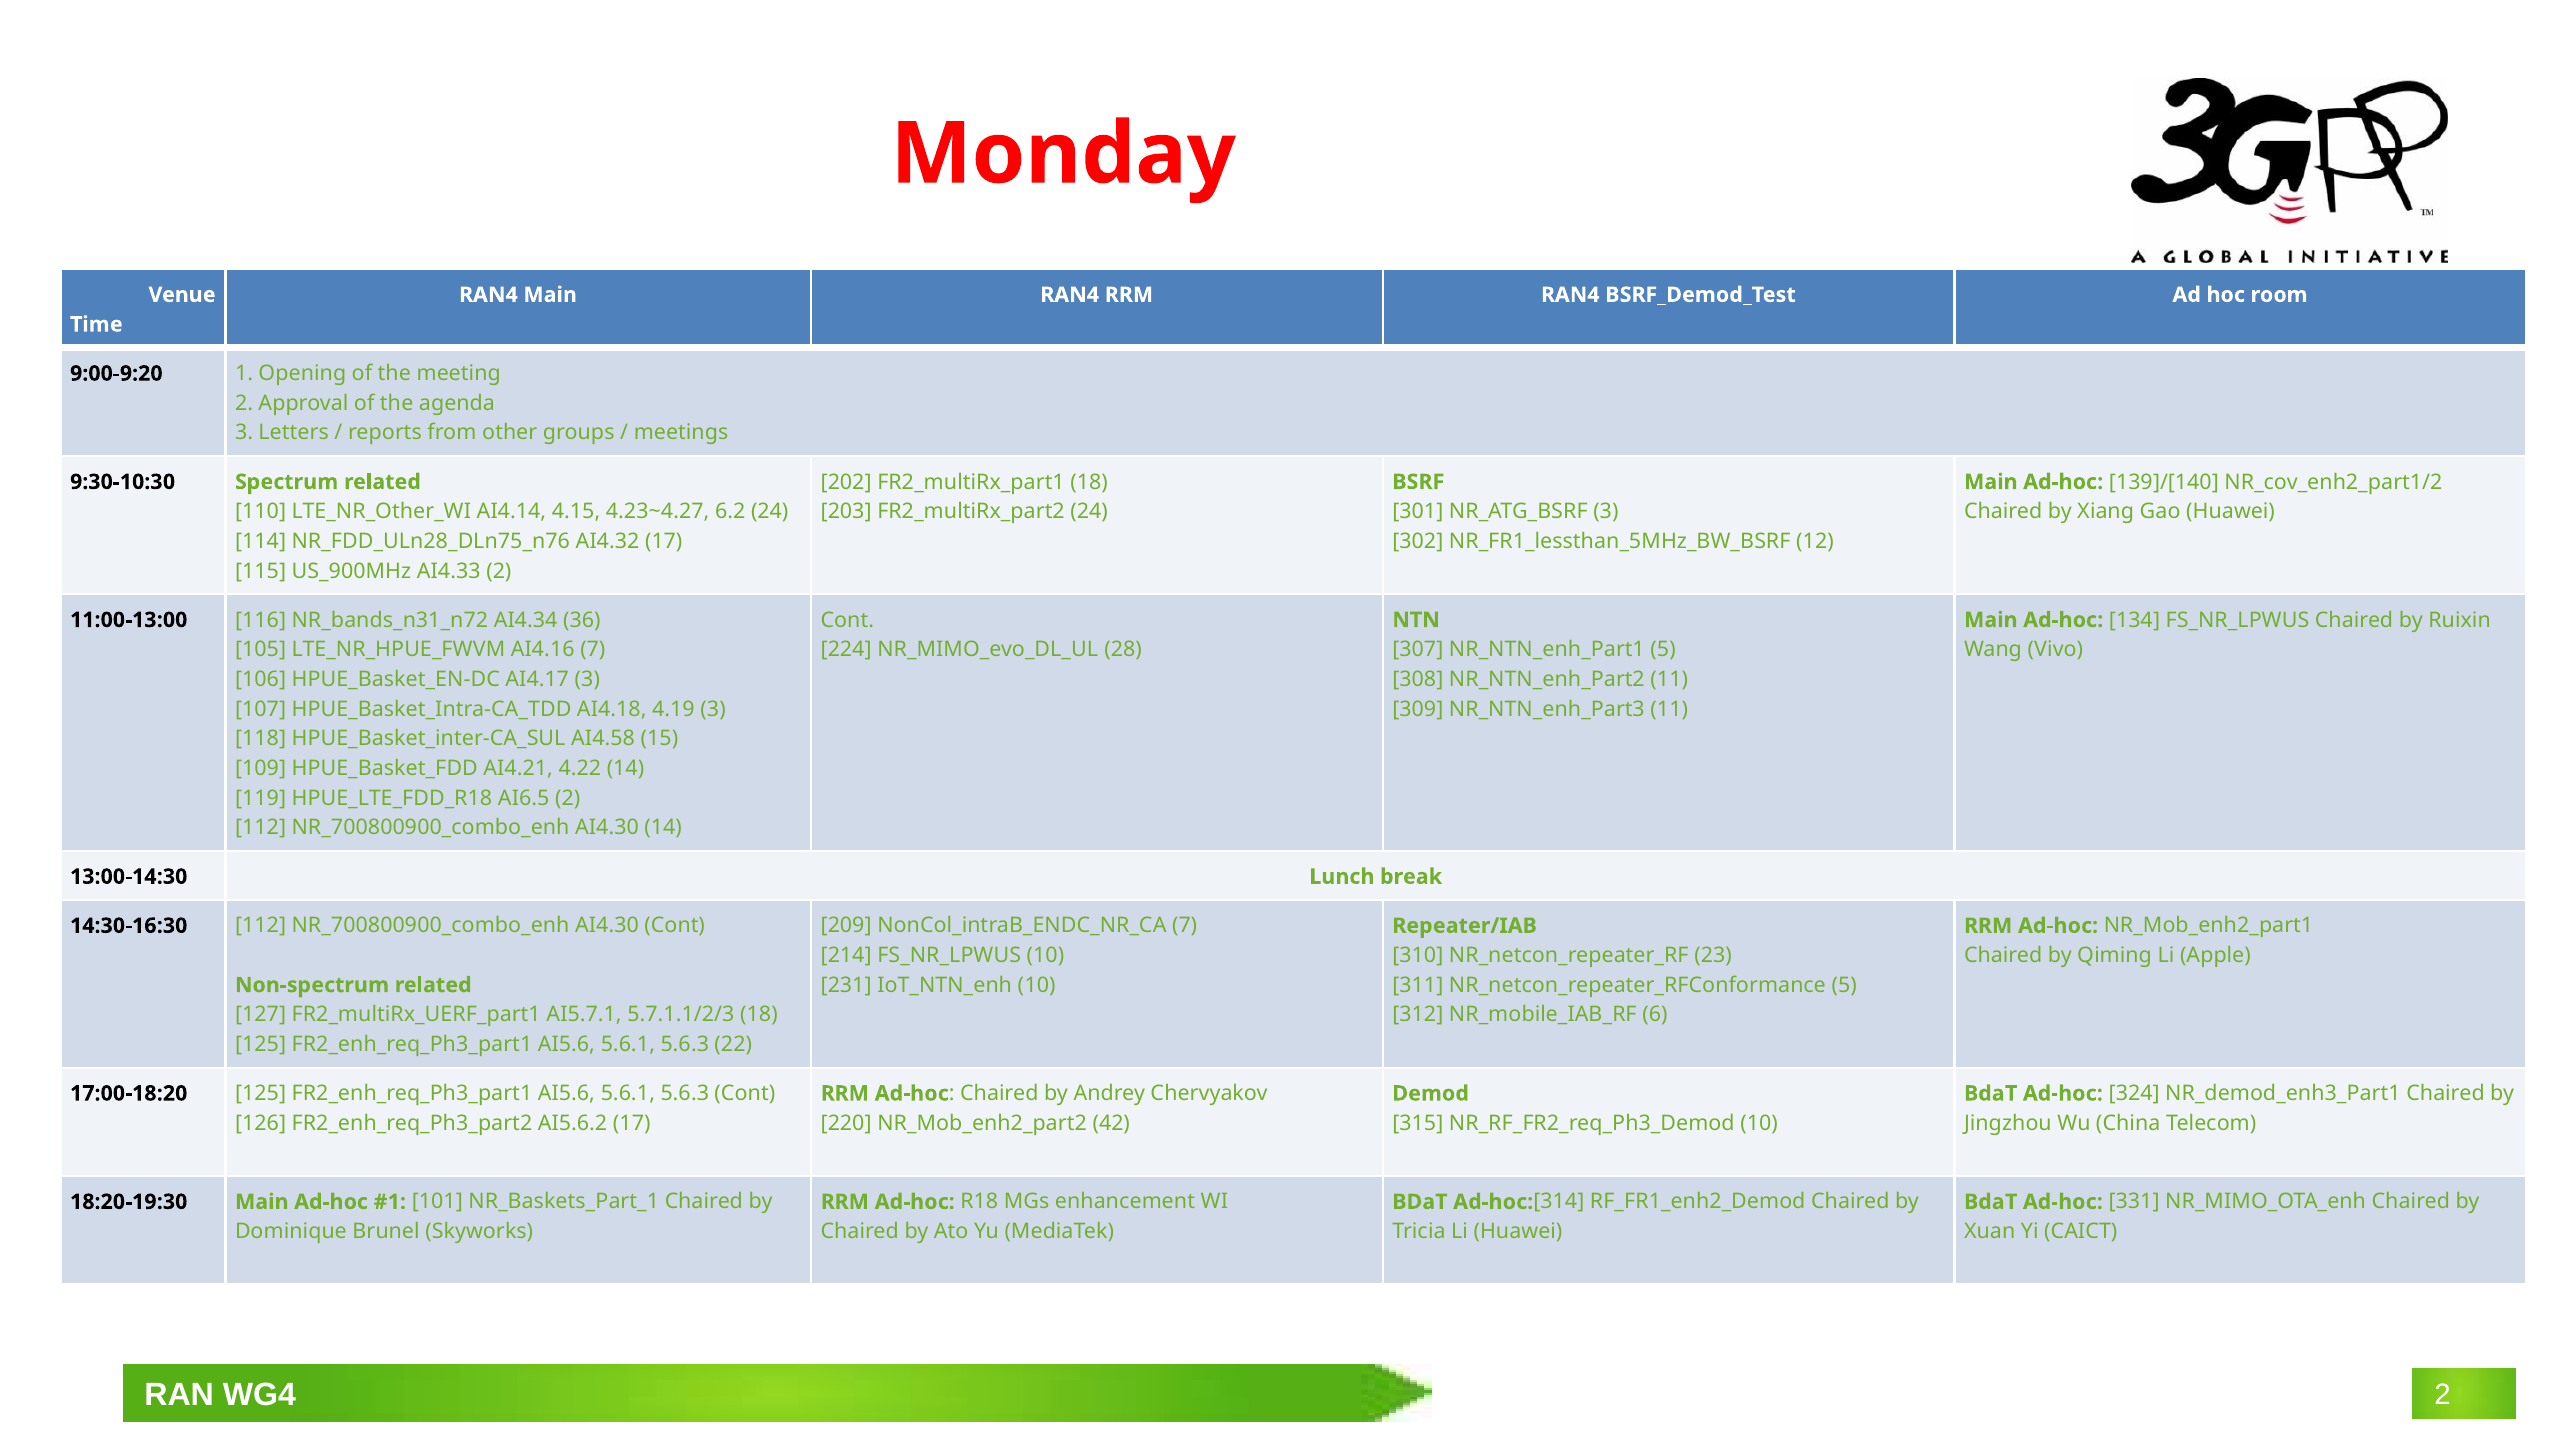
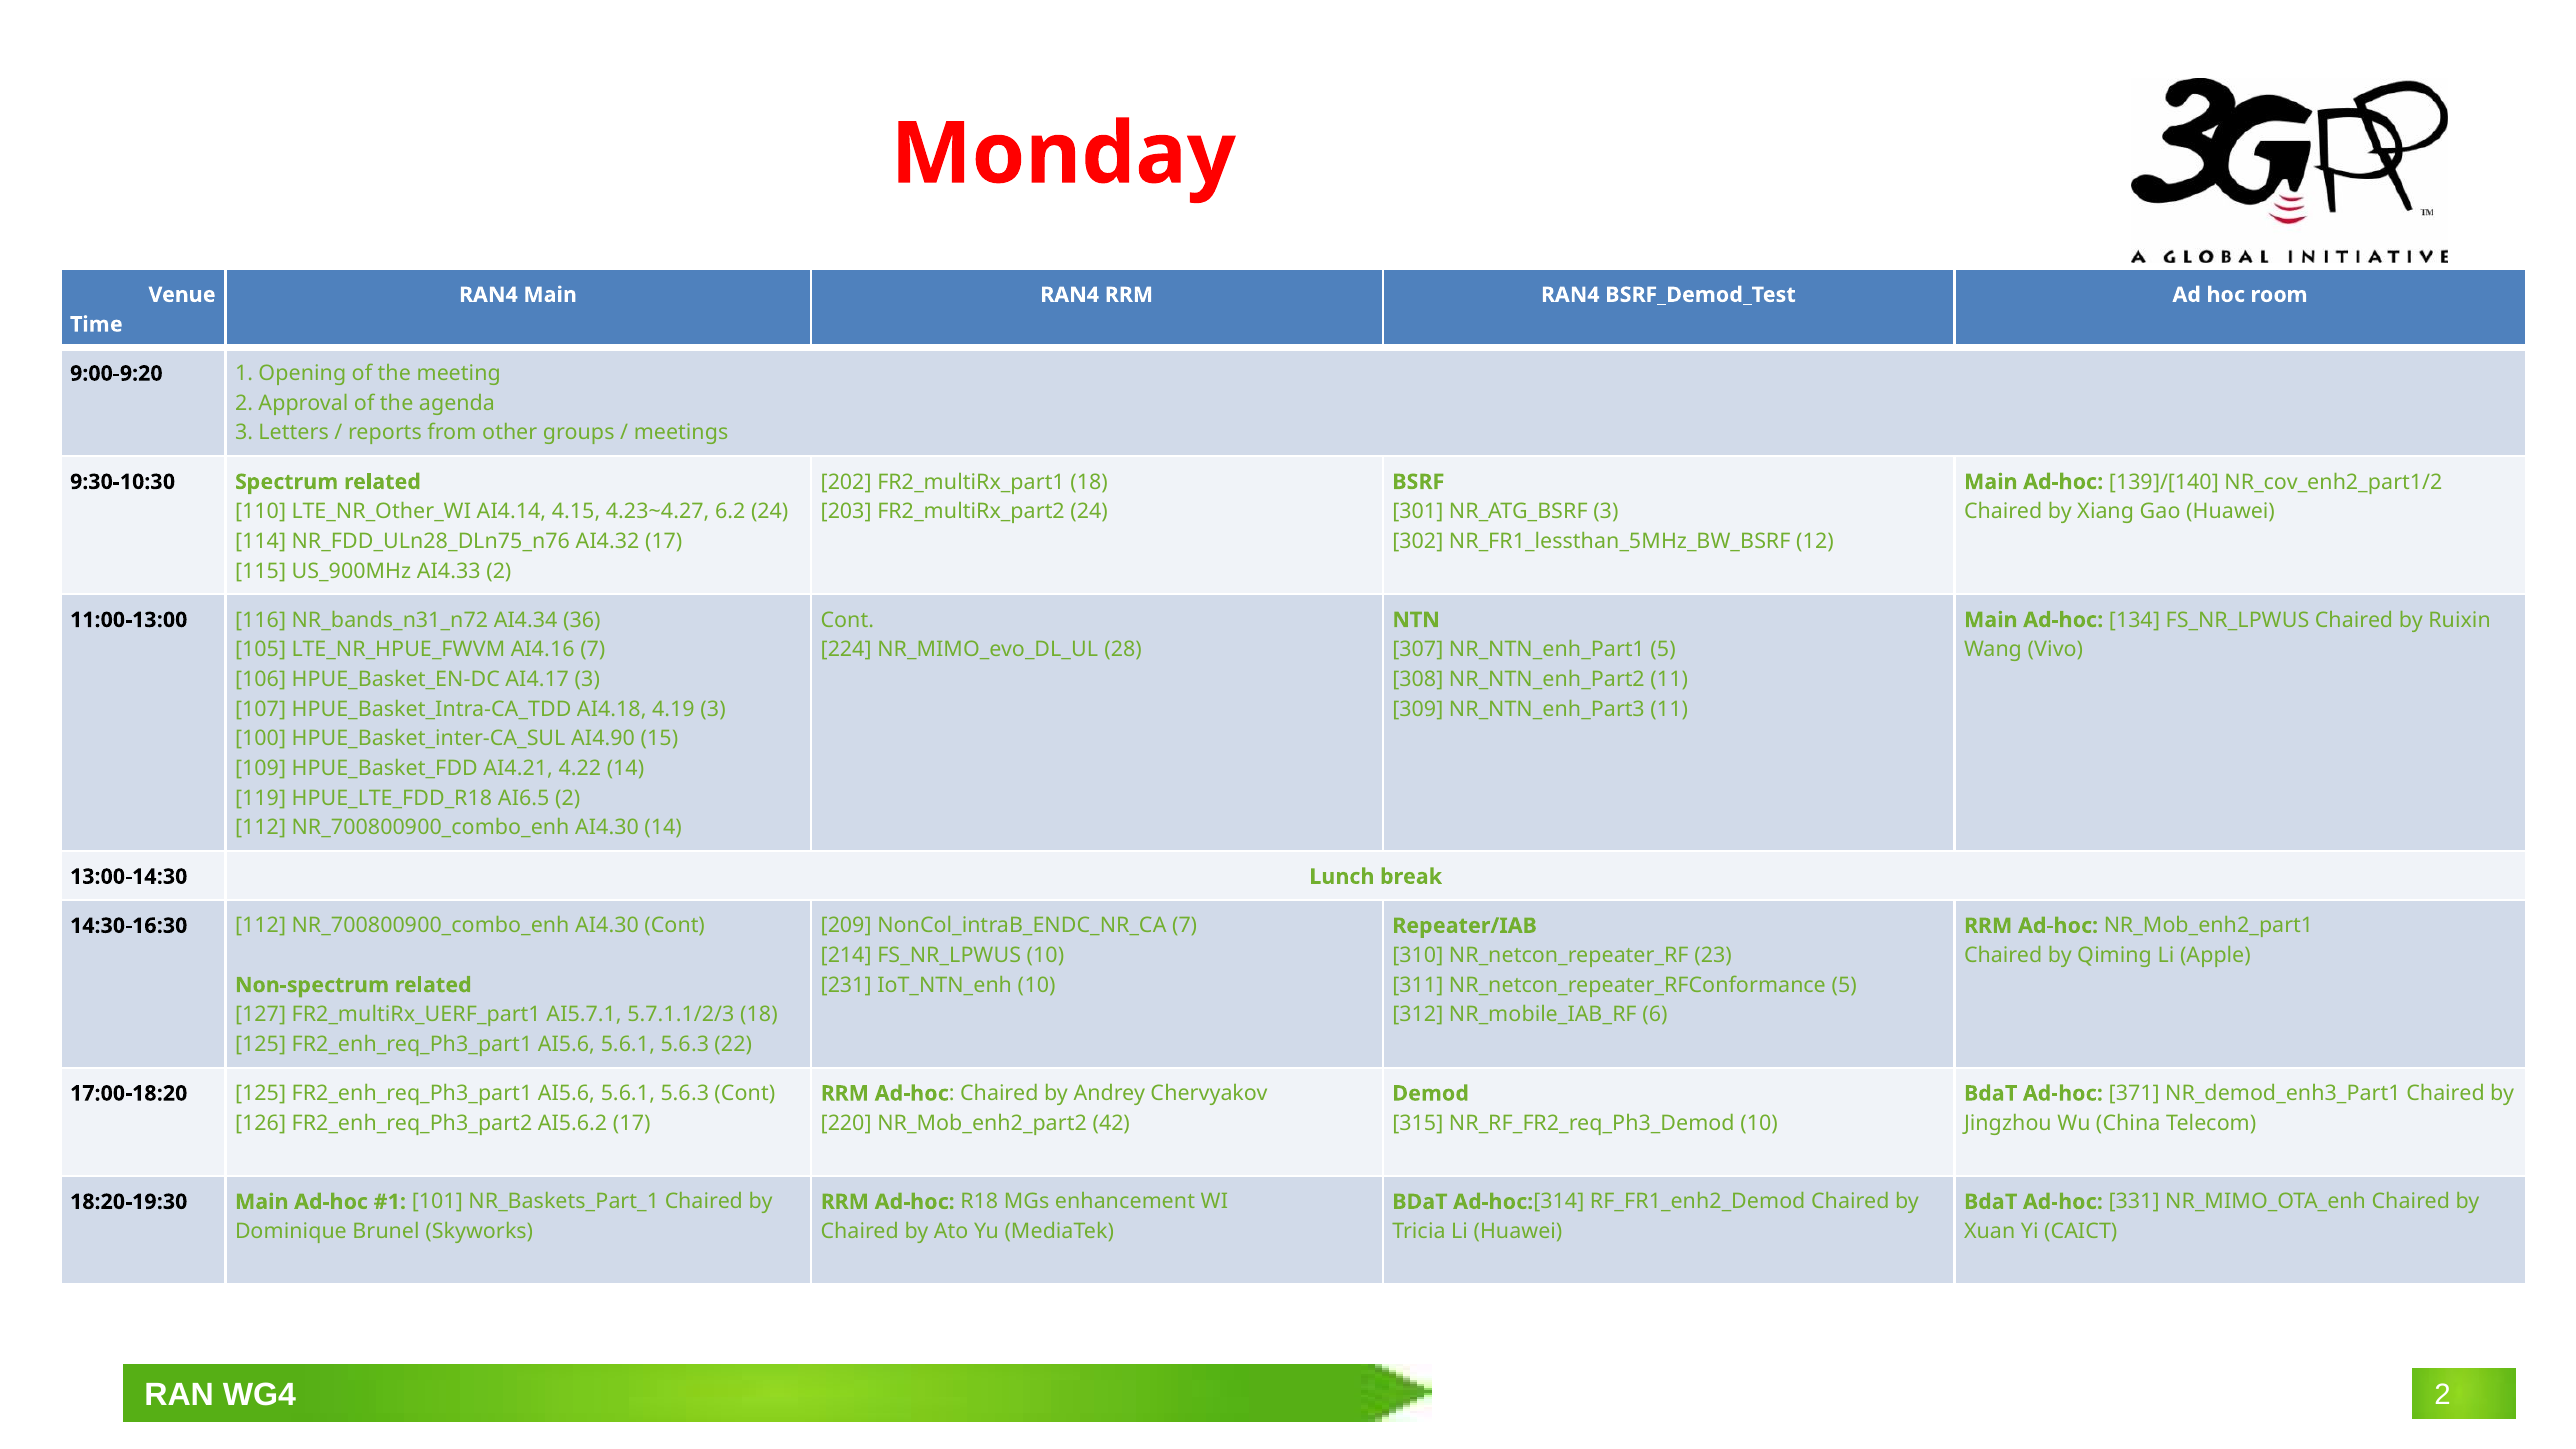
118: 118 -> 100
AI4.58: AI4.58 -> AI4.90
324: 324 -> 371
